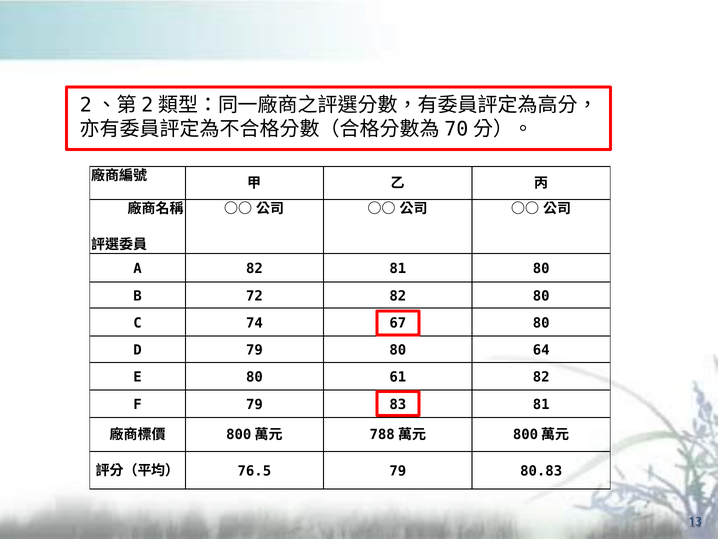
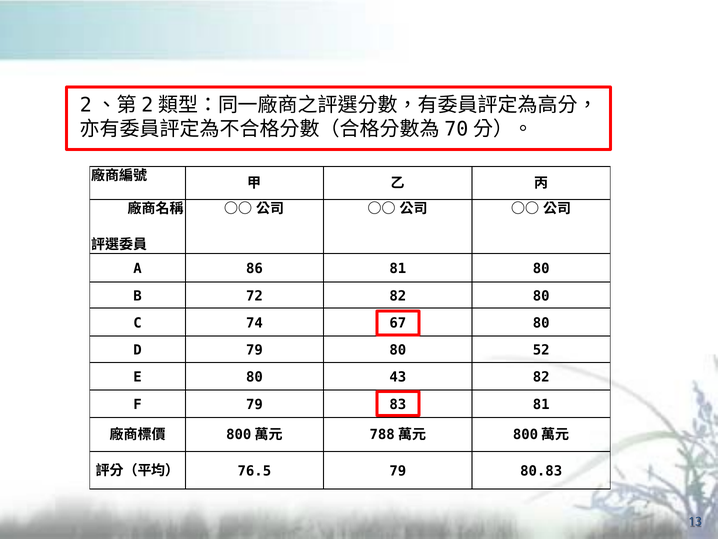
A 82: 82 -> 86
64: 64 -> 52
61: 61 -> 43
